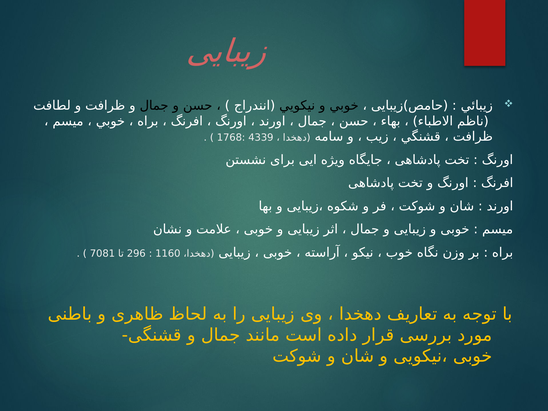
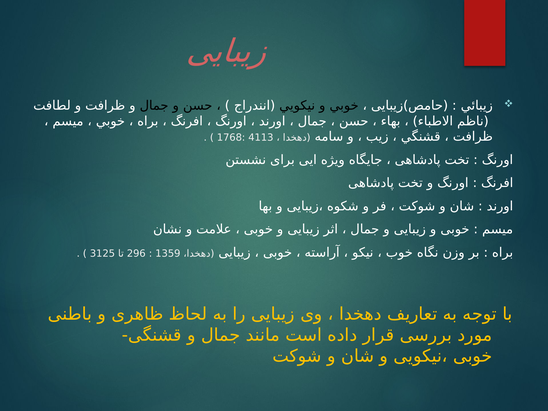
4339: 4339 -> 4113
7081: 7081 -> 3125
1160: 1160 -> 1359
